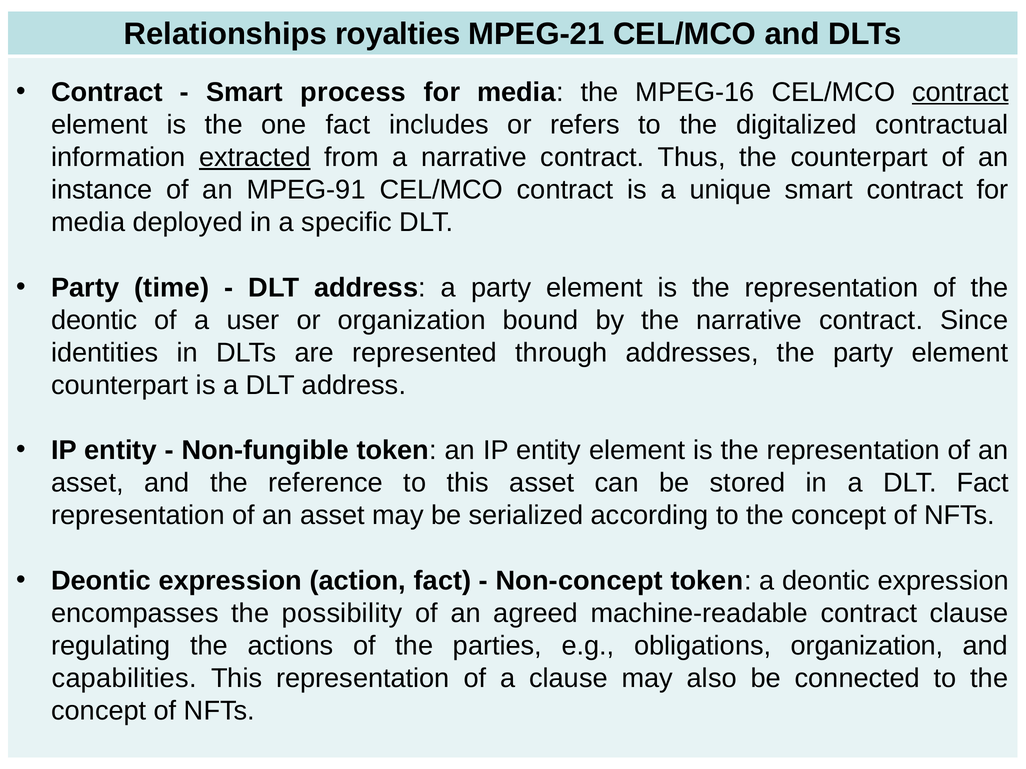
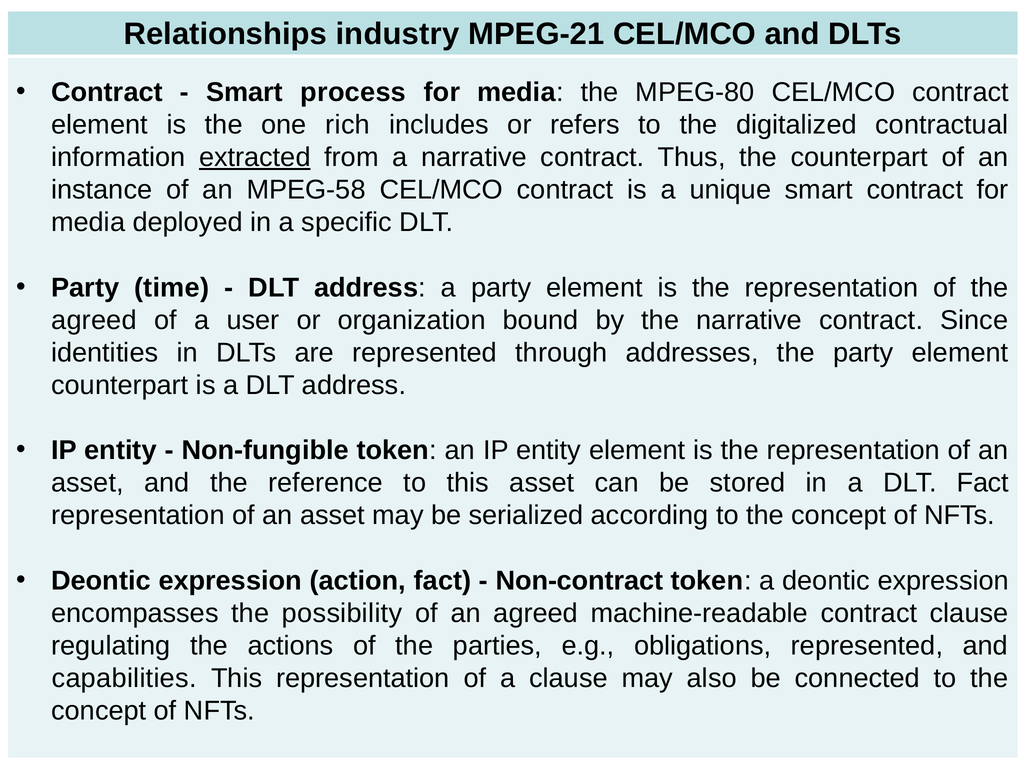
royalties: royalties -> industry
MPEG-16: MPEG-16 -> MPEG-80
contract at (960, 92) underline: present -> none
one fact: fact -> rich
MPEG-91: MPEG-91 -> MPEG-58
deontic at (94, 320): deontic -> agreed
Non-concept: Non-concept -> Non-contract
obligations organization: organization -> represented
